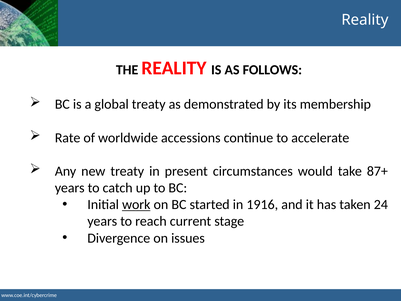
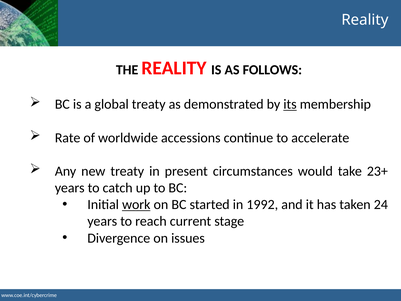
its underline: none -> present
87+: 87+ -> 23+
1916: 1916 -> 1992
